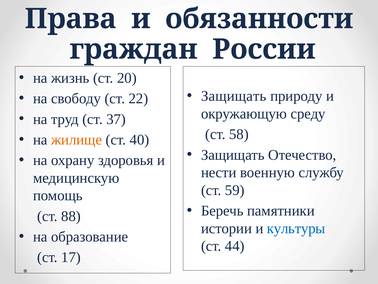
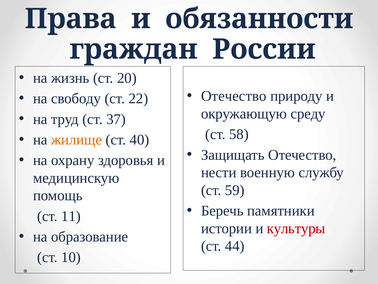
Защищать at (234, 96): Защищать -> Отечество
88: 88 -> 11
культуры colour: blue -> red
17: 17 -> 10
